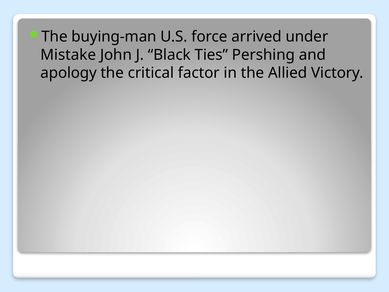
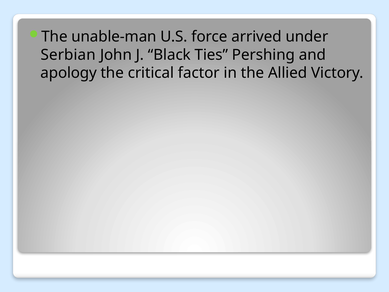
buying-man: buying-man -> unable-man
Mistake: Mistake -> Serbian
